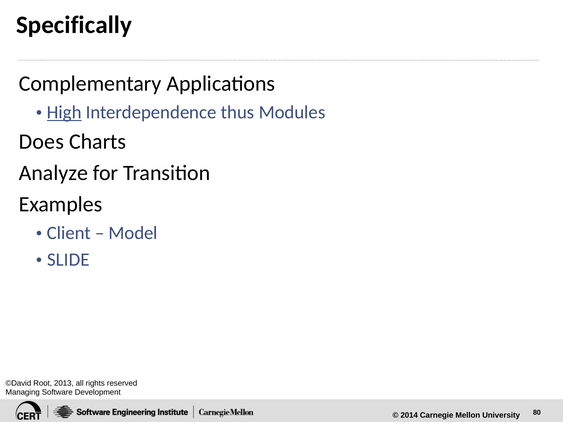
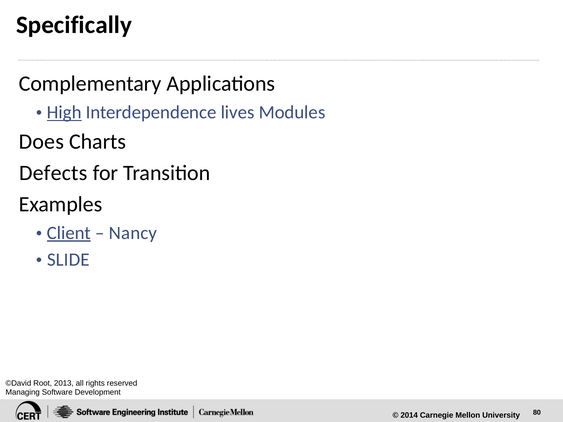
thus: thus -> lives
Analyze: Analyze -> Defects
Client underline: none -> present
Model: Model -> Nancy
